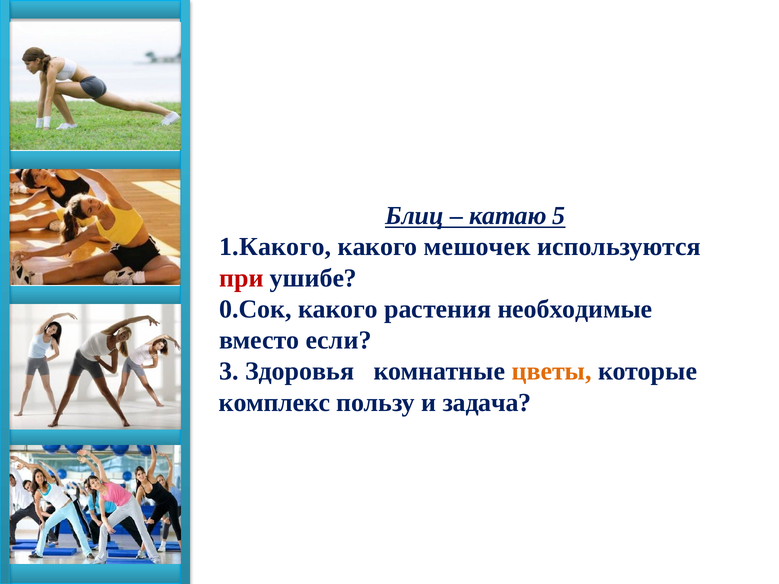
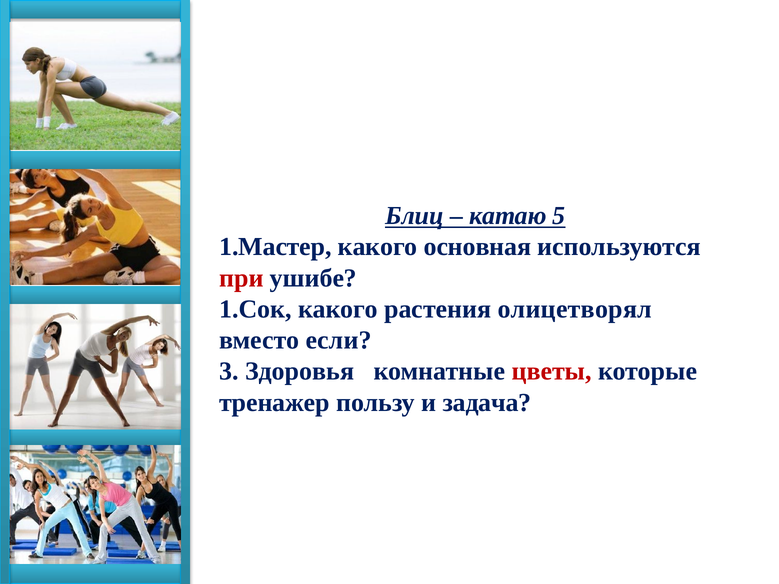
1.Какого: 1.Какого -> 1.Мастер
мешочек: мешочек -> основная
0.Сок: 0.Сок -> 1.Сок
необходимые: необходимые -> олицетворял
цветы colour: orange -> red
комплекс: комплекс -> тренажер
